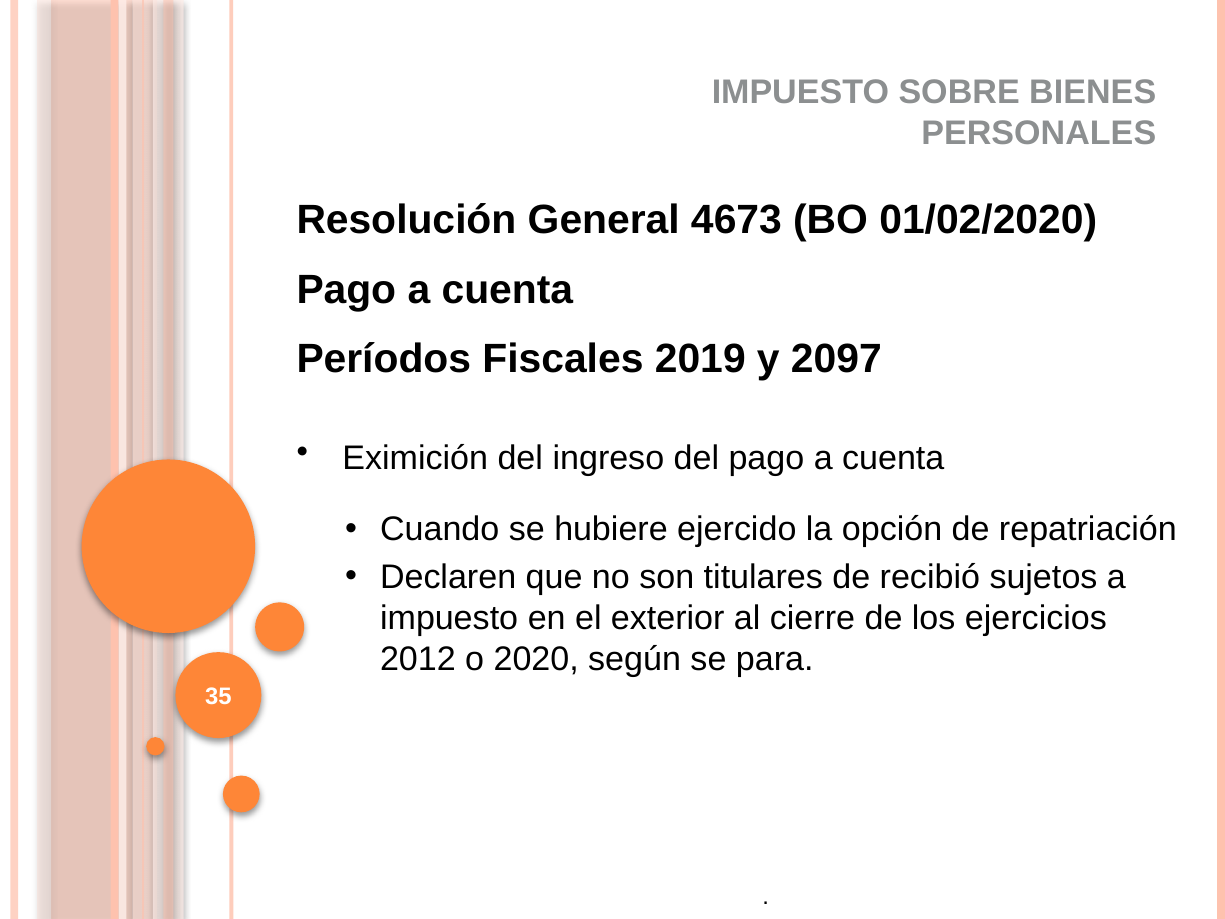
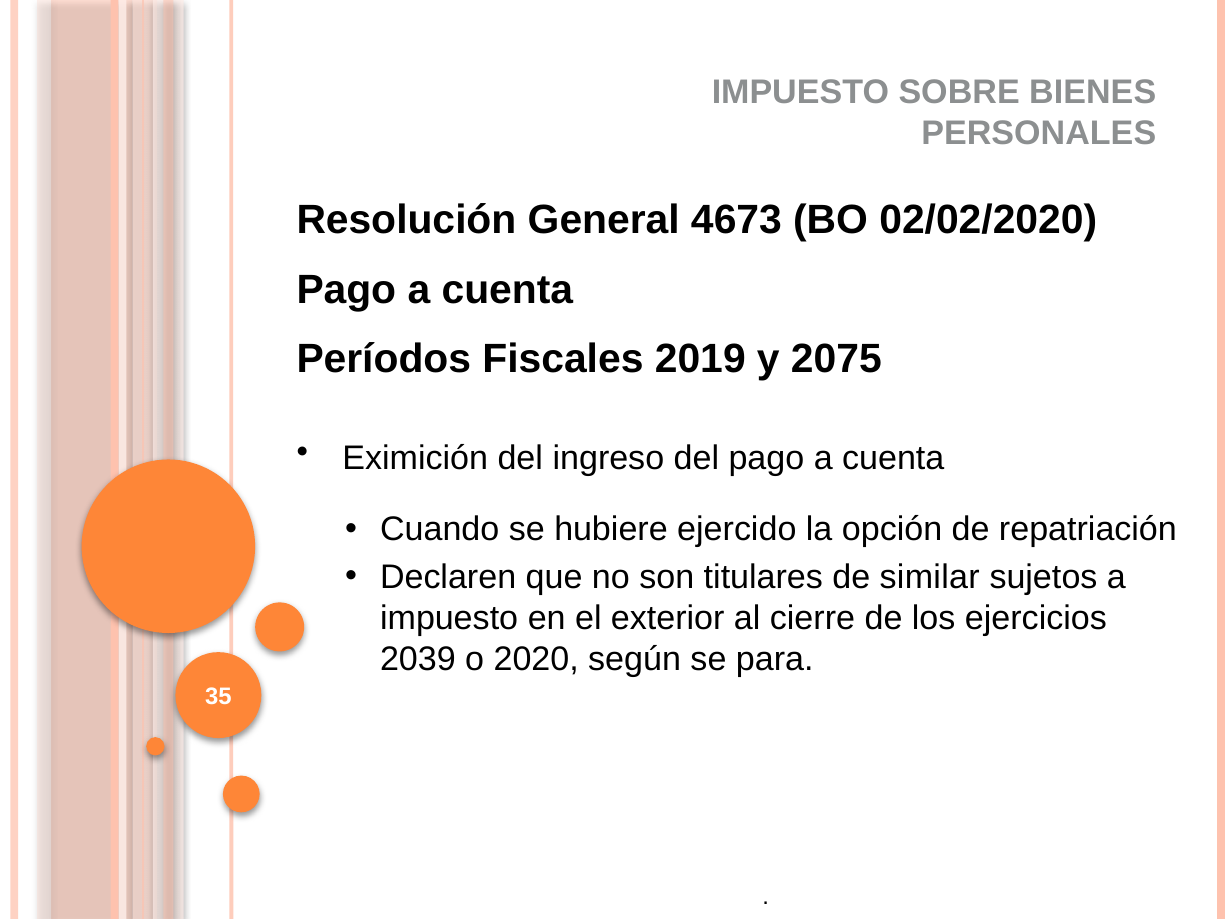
01/02/2020: 01/02/2020 -> 02/02/2020
2097: 2097 -> 2075
recibió: recibió -> similar
2012: 2012 -> 2039
